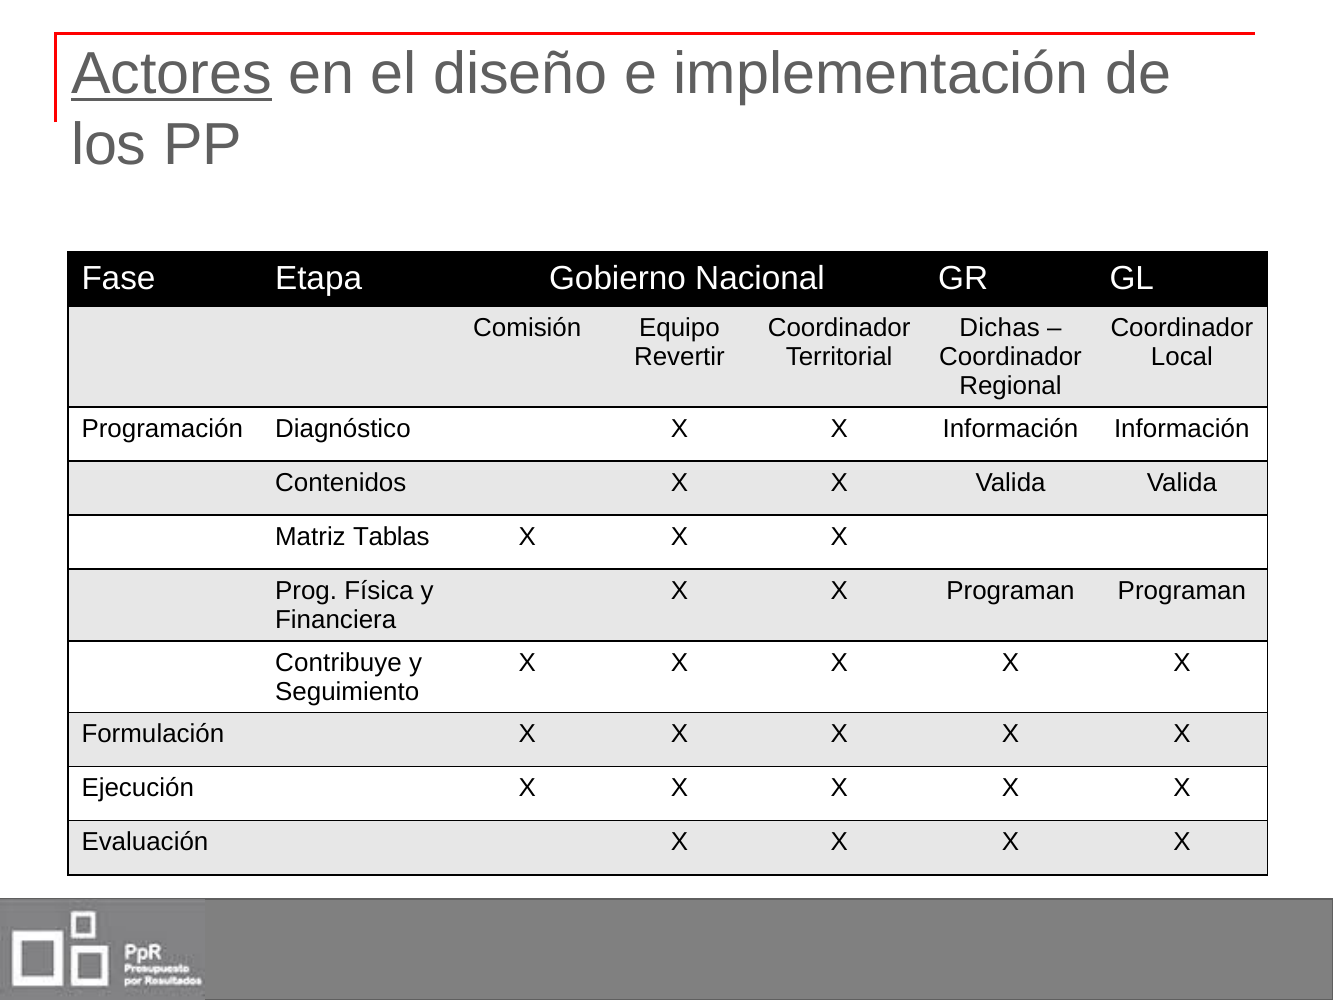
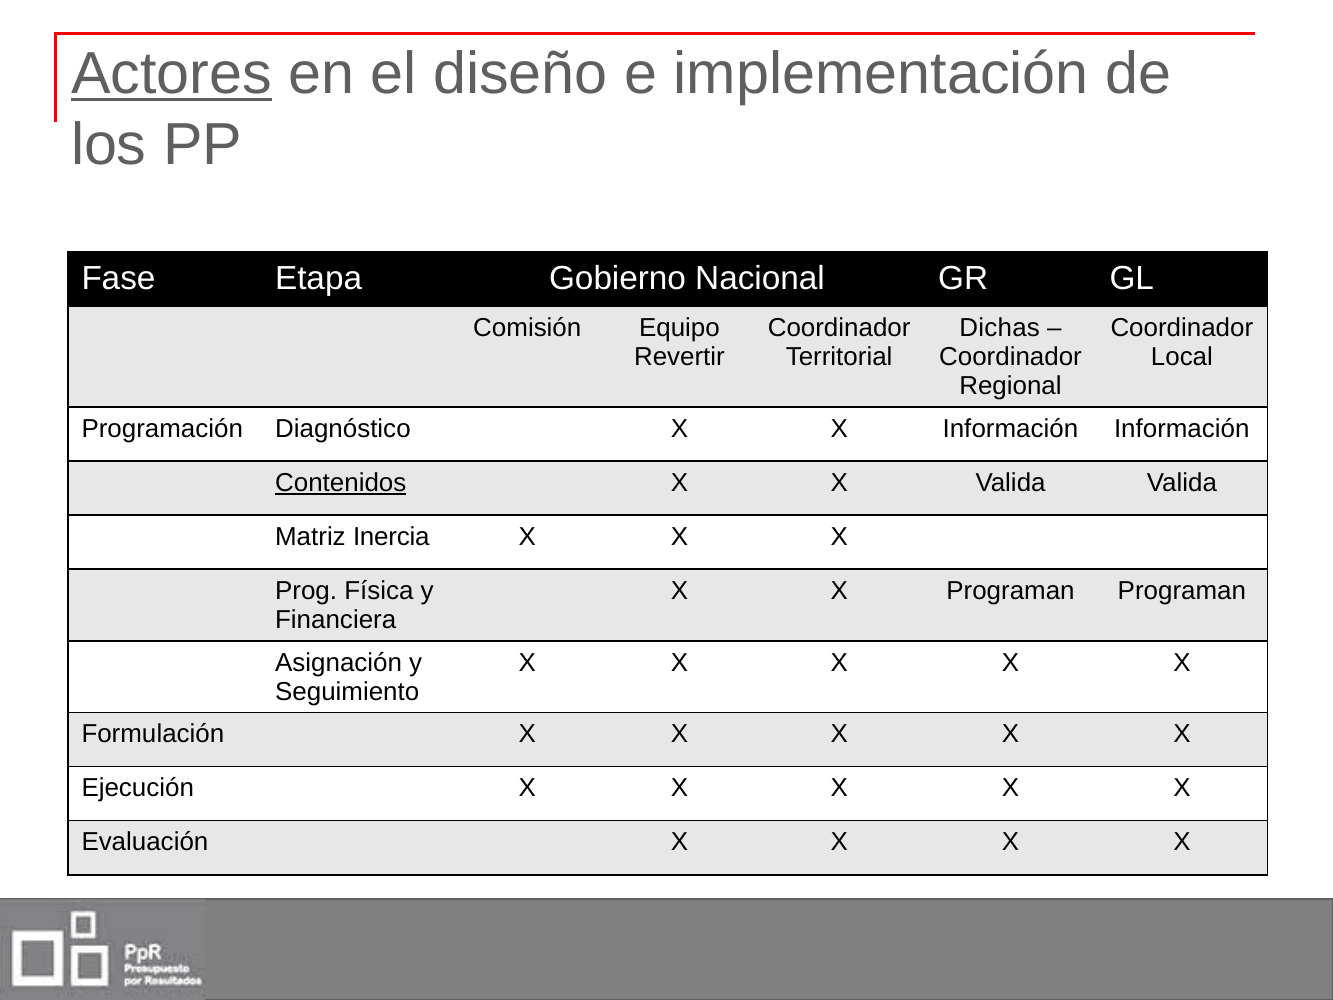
Contenidos underline: none -> present
Tablas: Tablas -> Inercia
Contribuye: Contribuye -> Asignación
